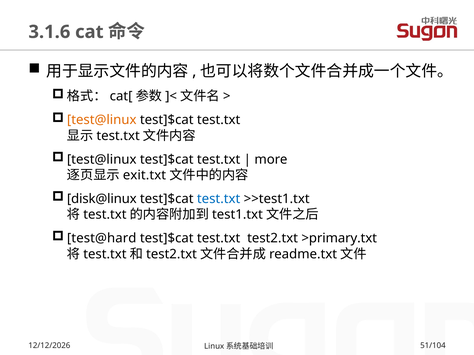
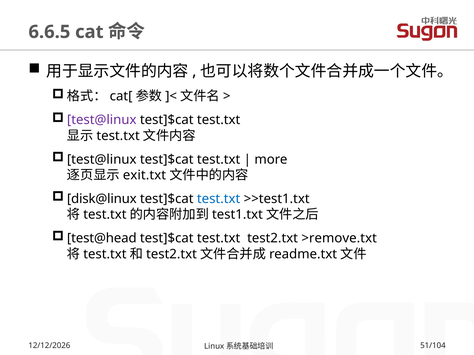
3.1.6: 3.1.6 -> 6.6.5
test@linux at (102, 120) colour: orange -> purple
test@hard: test@hard -> test@head
>primary.txt: >primary.txt -> >remove.txt
